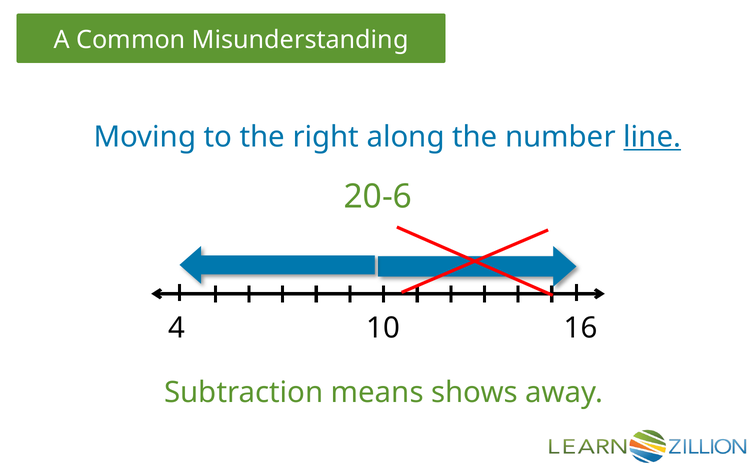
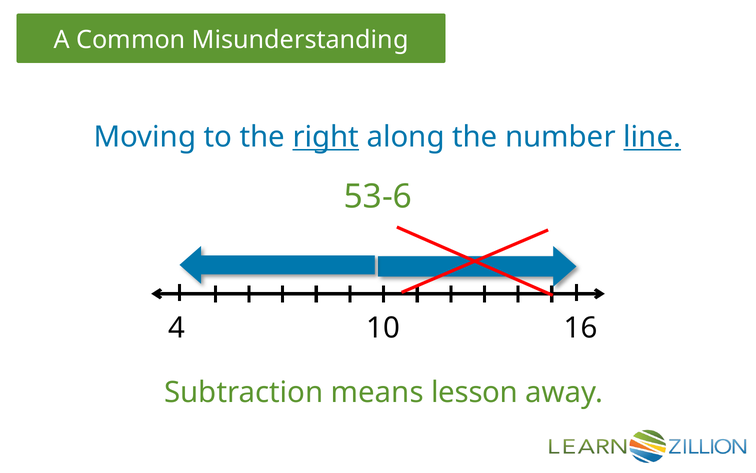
right underline: none -> present
20-6: 20-6 -> 53-6
shows: shows -> lesson
